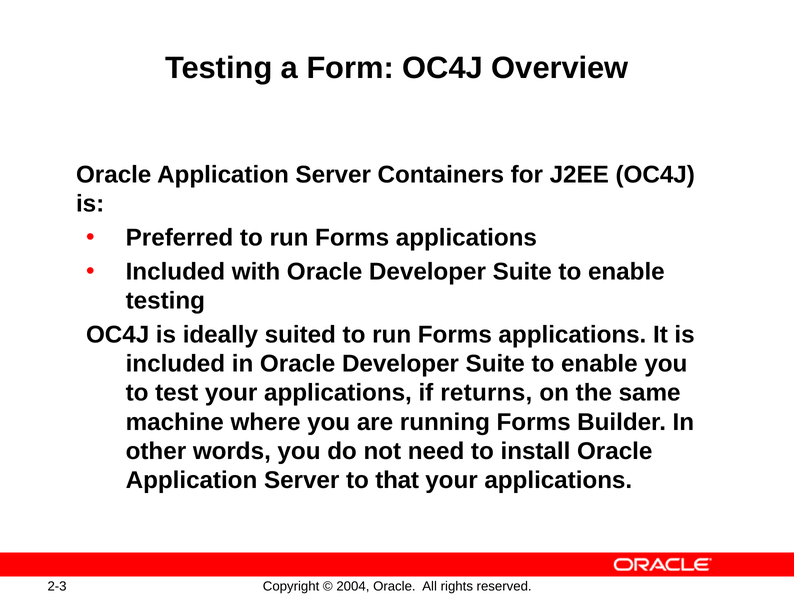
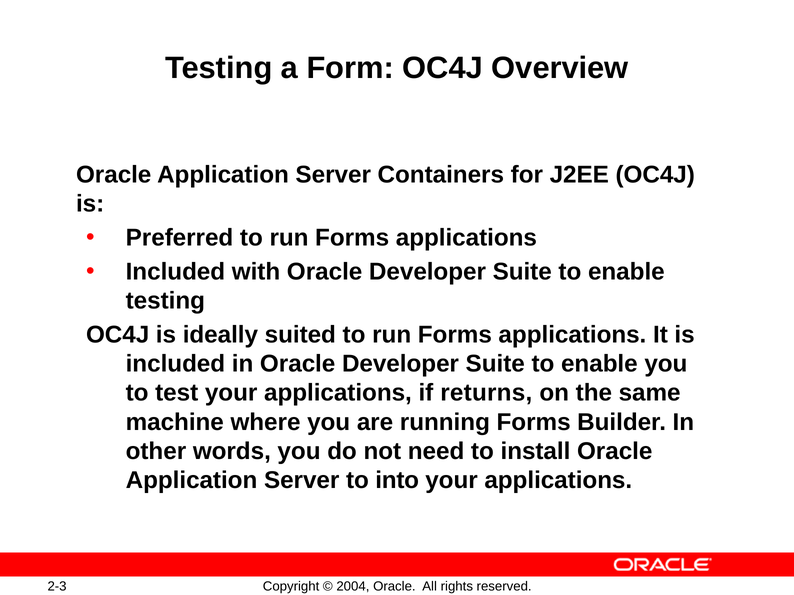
that: that -> into
